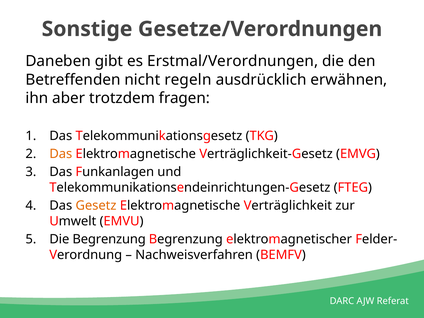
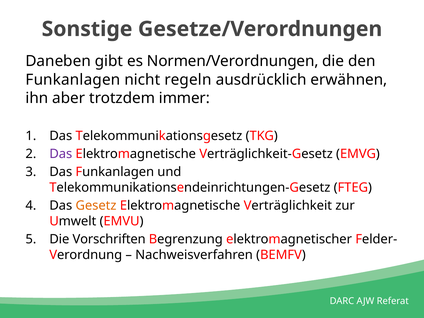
Erstmal/Verordnungen: Erstmal/Verordnungen -> Normen/Verordnungen
Betreffenden at (73, 80): Betreffenden -> Funkanlagen
fragen: fragen -> immer
Das at (61, 154) colour: orange -> purple
Die Begrenzung: Begrenzung -> Vorschriften
